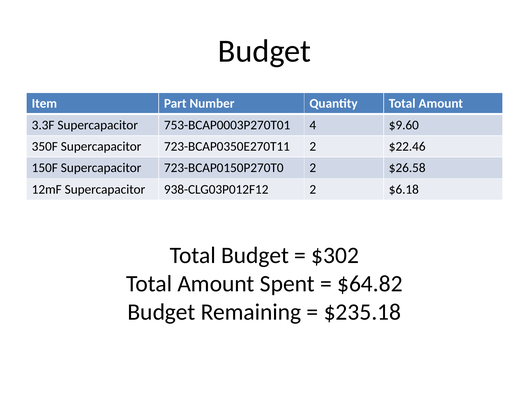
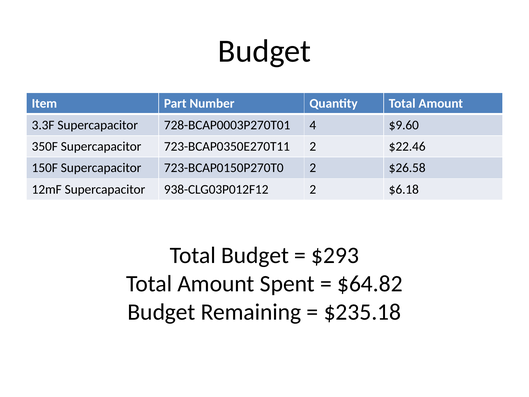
753-BCAP0003P270T01: 753-BCAP0003P270T01 -> 728-BCAP0003P270T01
$302: $302 -> $293
